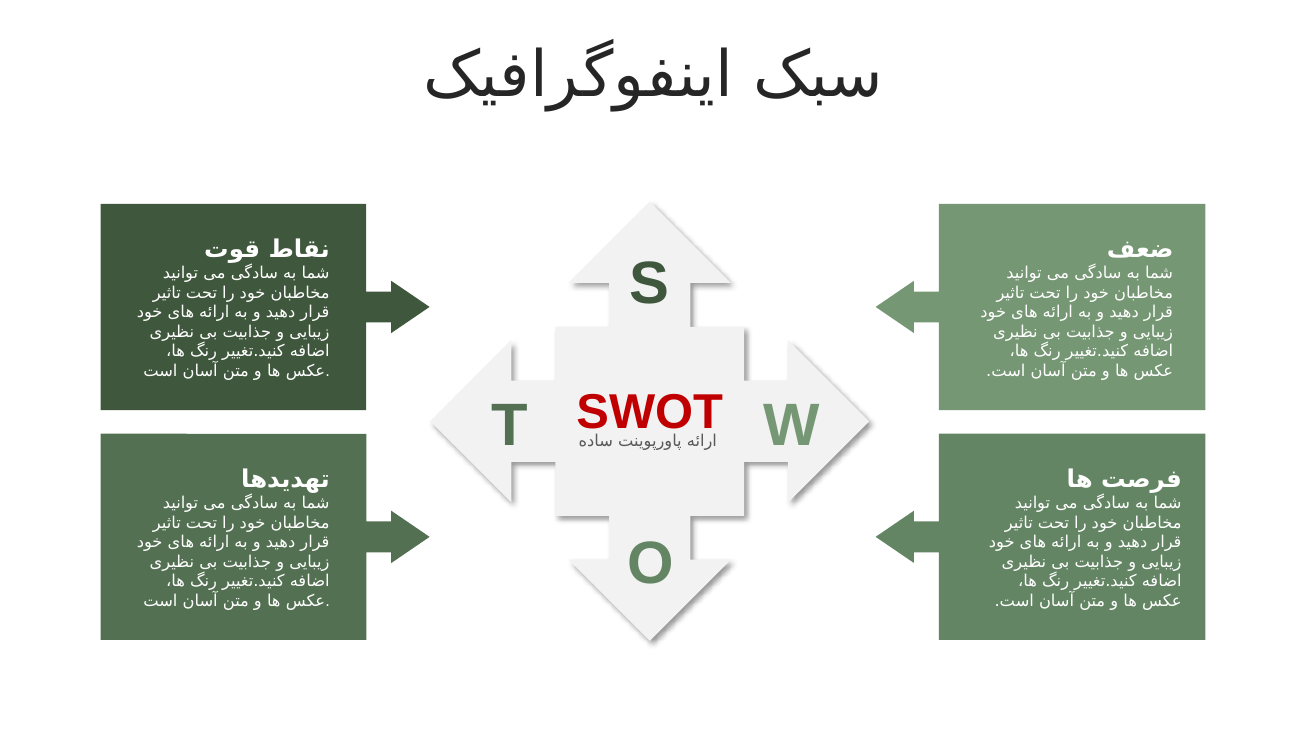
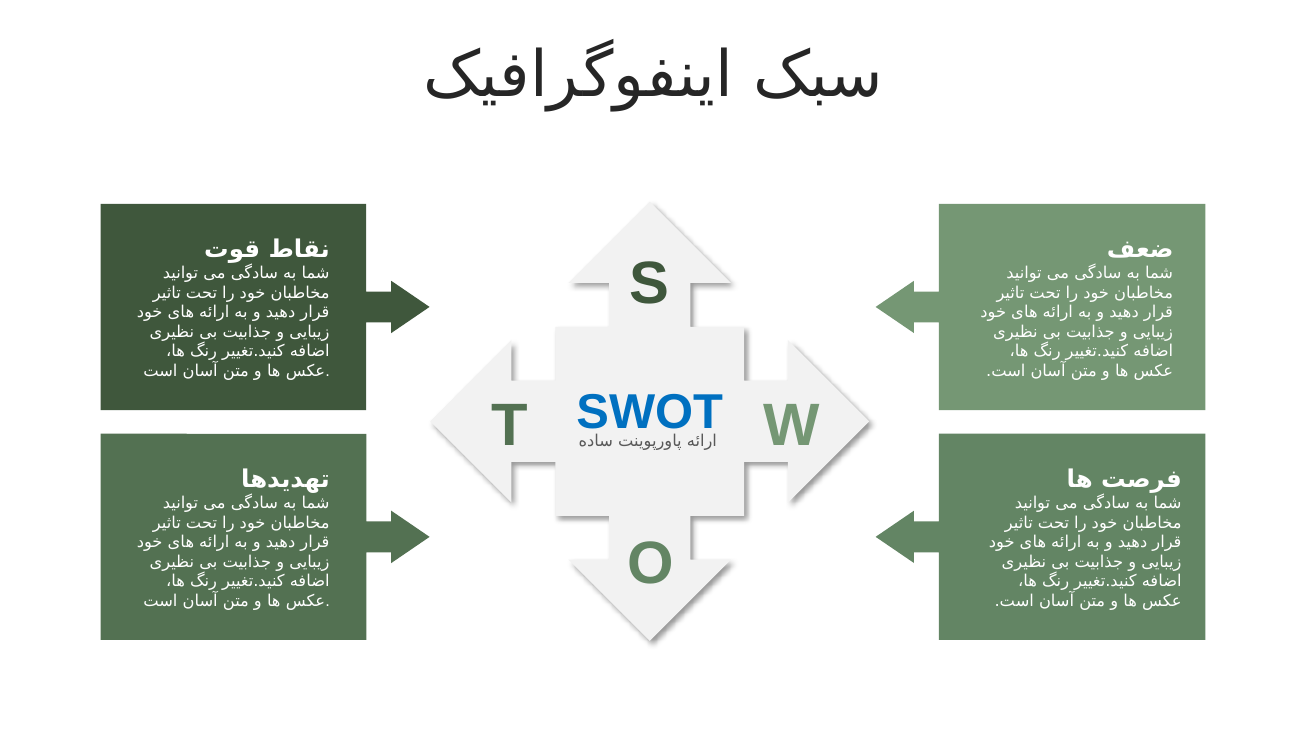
SWOT colour: red -> blue
